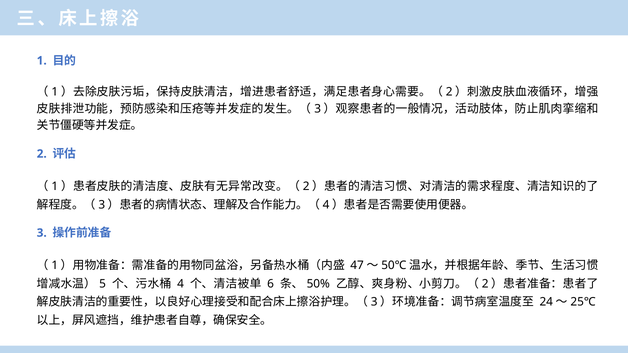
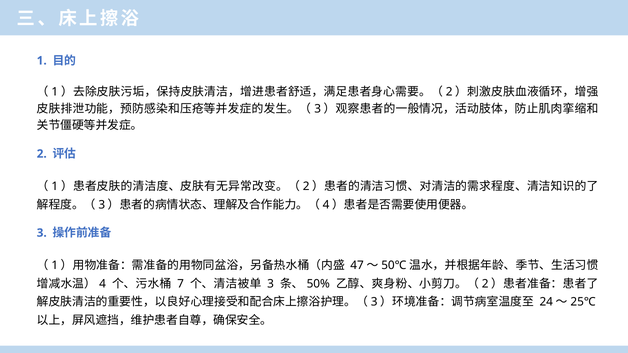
5: 5 -> 4
4: 4 -> 7
6 at (271, 284): 6 -> 3
